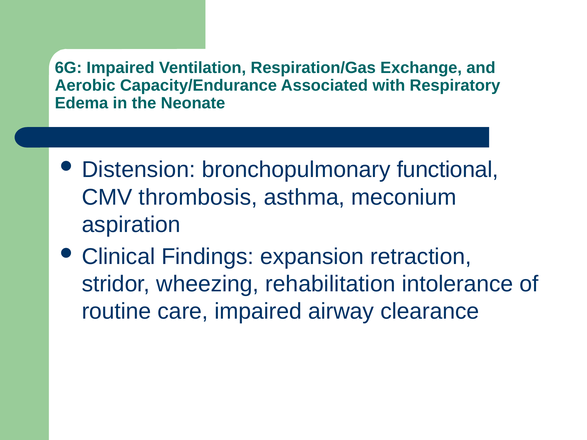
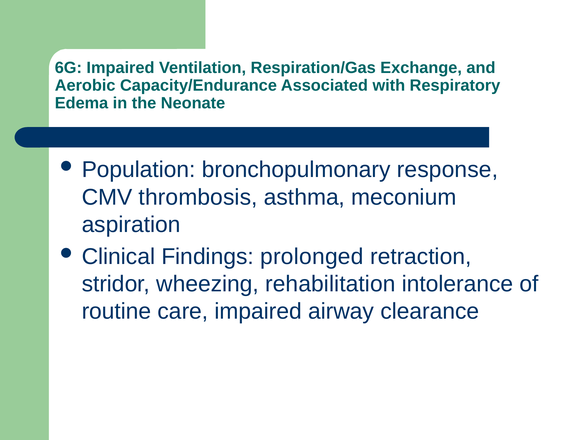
Distension: Distension -> Population
functional: functional -> response
expansion: expansion -> prolonged
